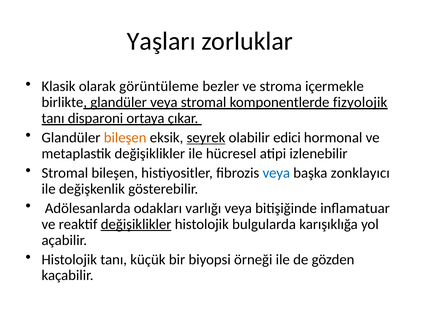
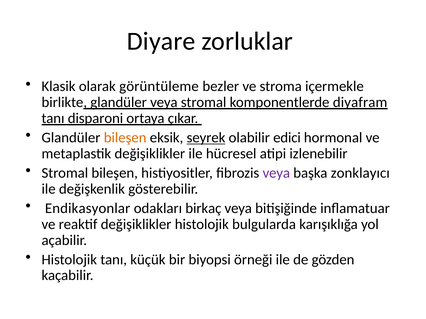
Yaşları: Yaşları -> Diyare
fizyolojik: fizyolojik -> diyafram
veya at (276, 173) colour: blue -> purple
Adölesanlarda: Adölesanlarda -> Endikasyonlar
varlığı: varlığı -> birkaç
değişiklikler at (136, 225) underline: present -> none
